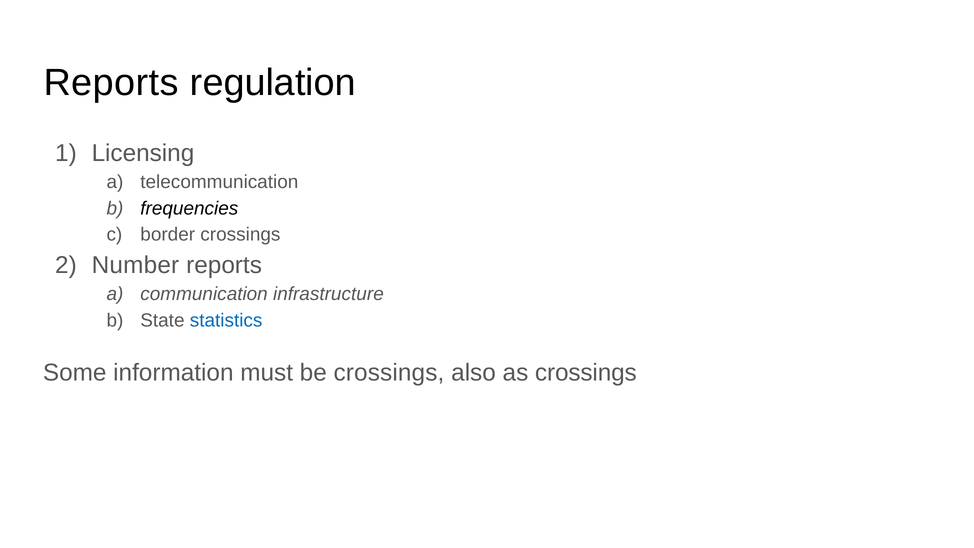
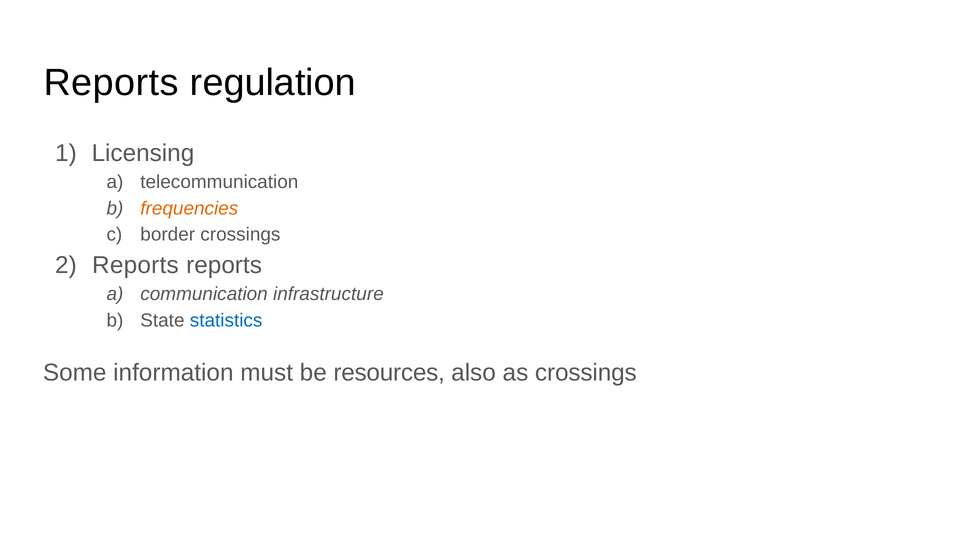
frequencies colour: black -> orange
Number at (135, 265): Number -> Reports
be crossings: crossings -> resources
